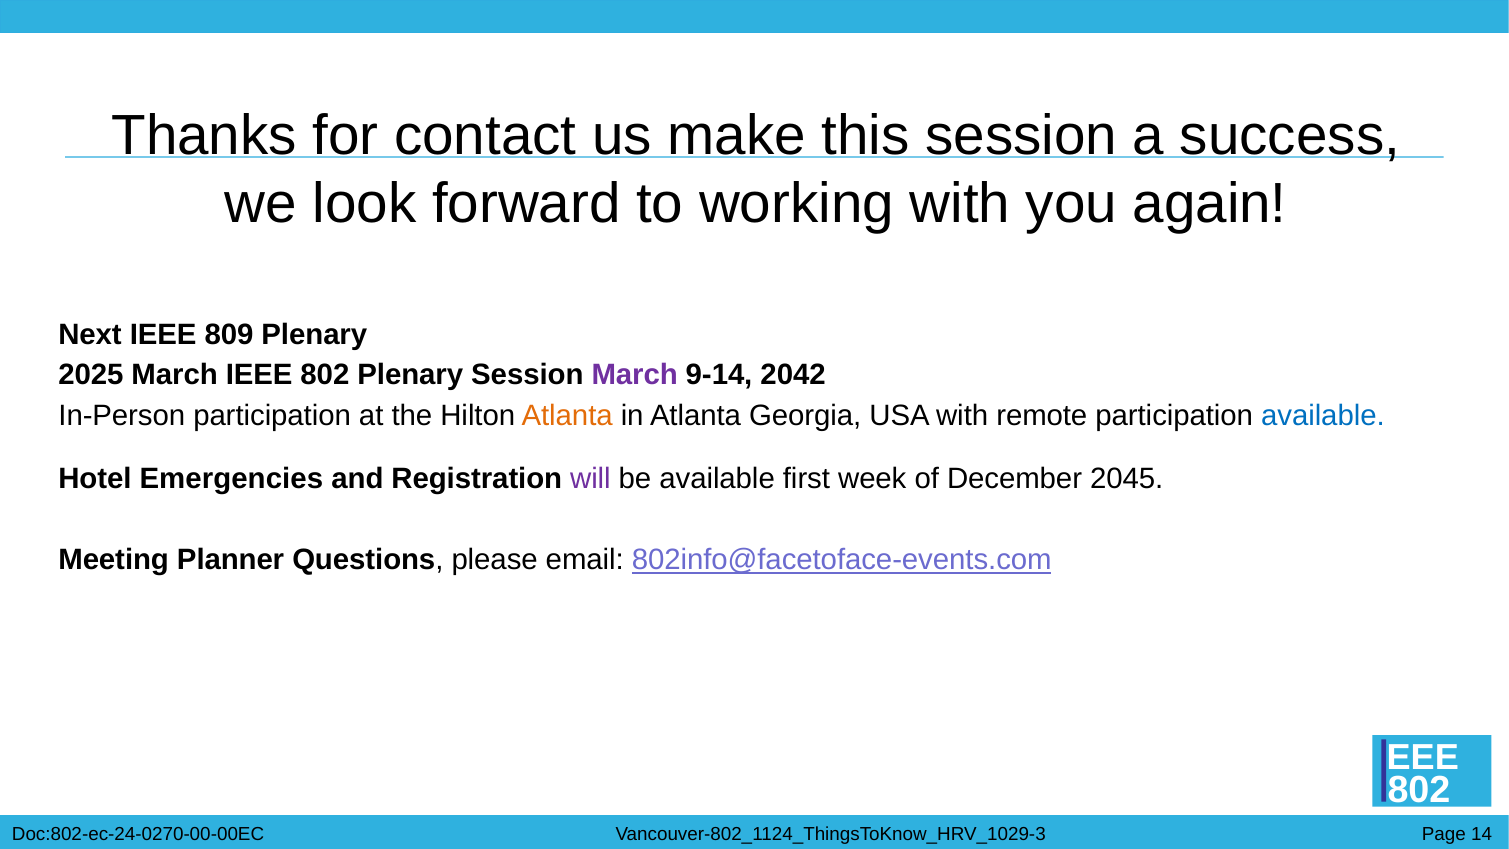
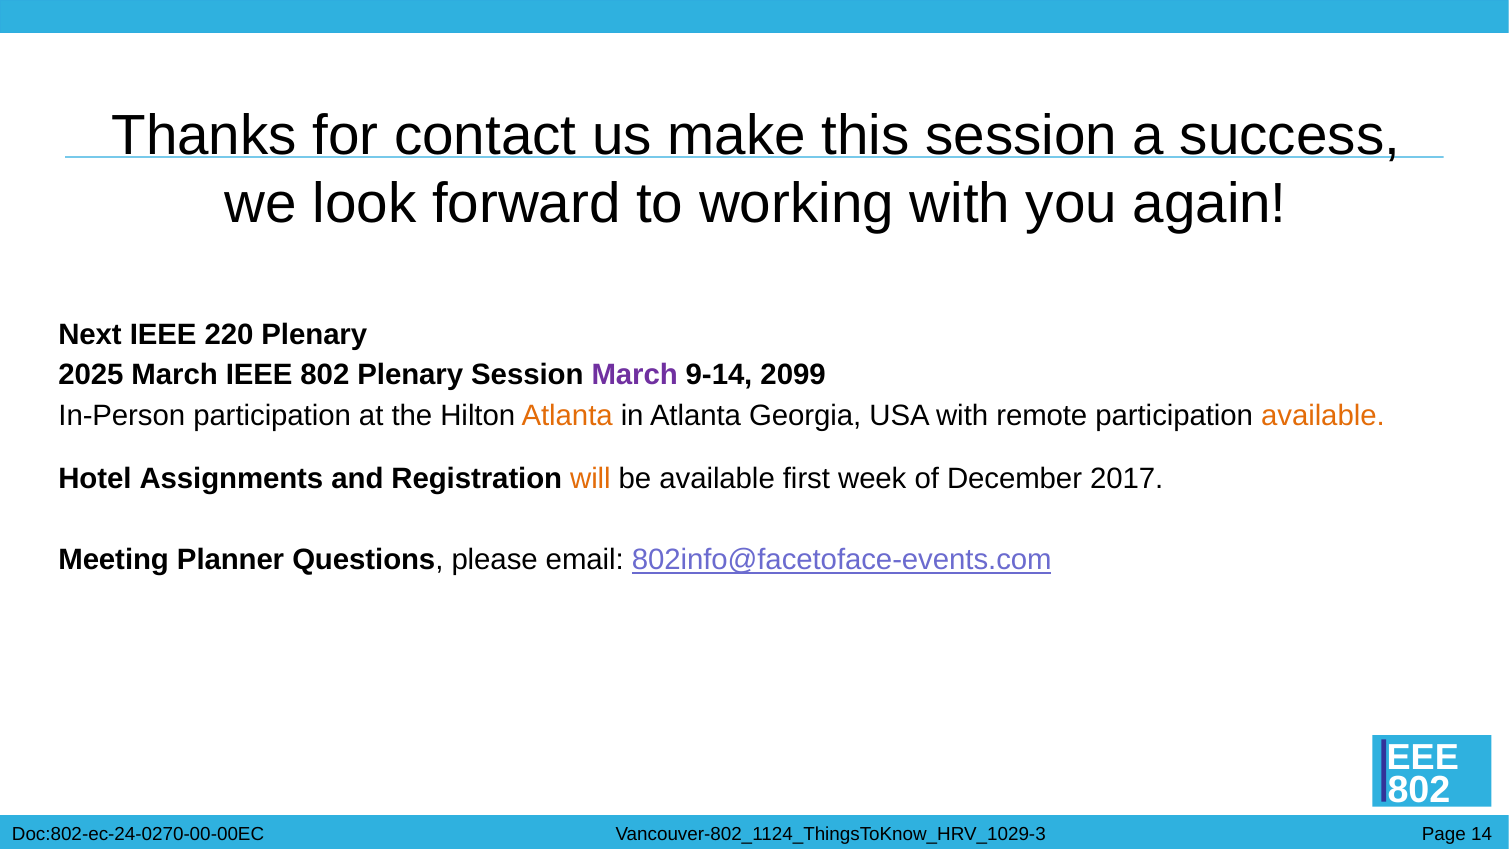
809: 809 -> 220
2042: 2042 -> 2099
available at (1323, 416) colour: blue -> orange
Emergencies: Emergencies -> Assignments
will colour: purple -> orange
2045: 2045 -> 2017
